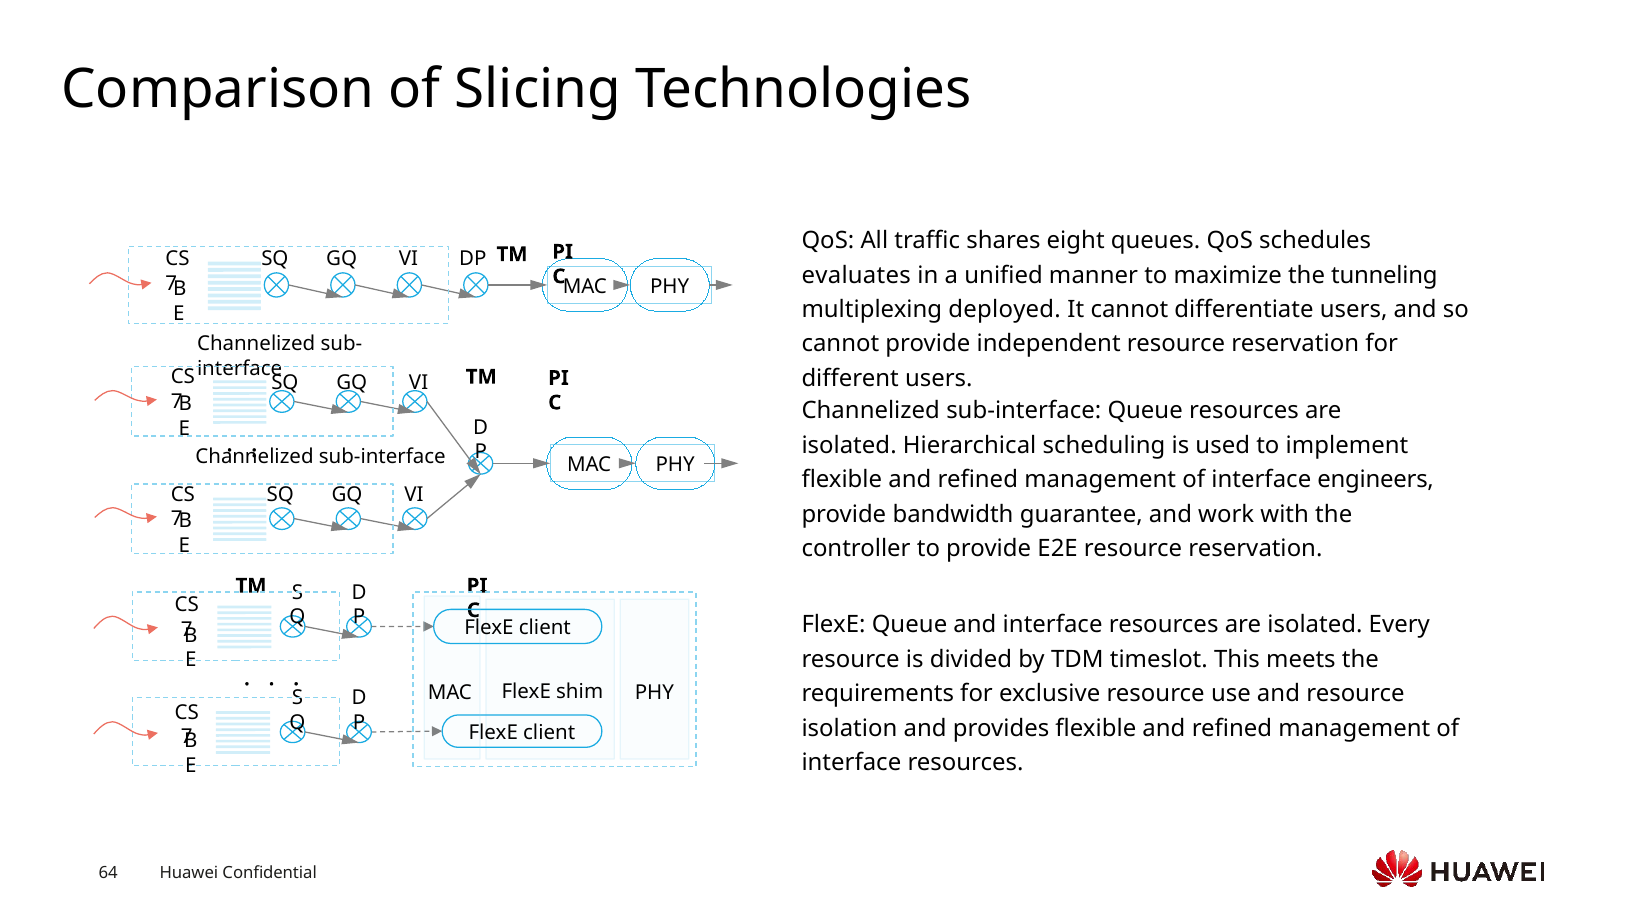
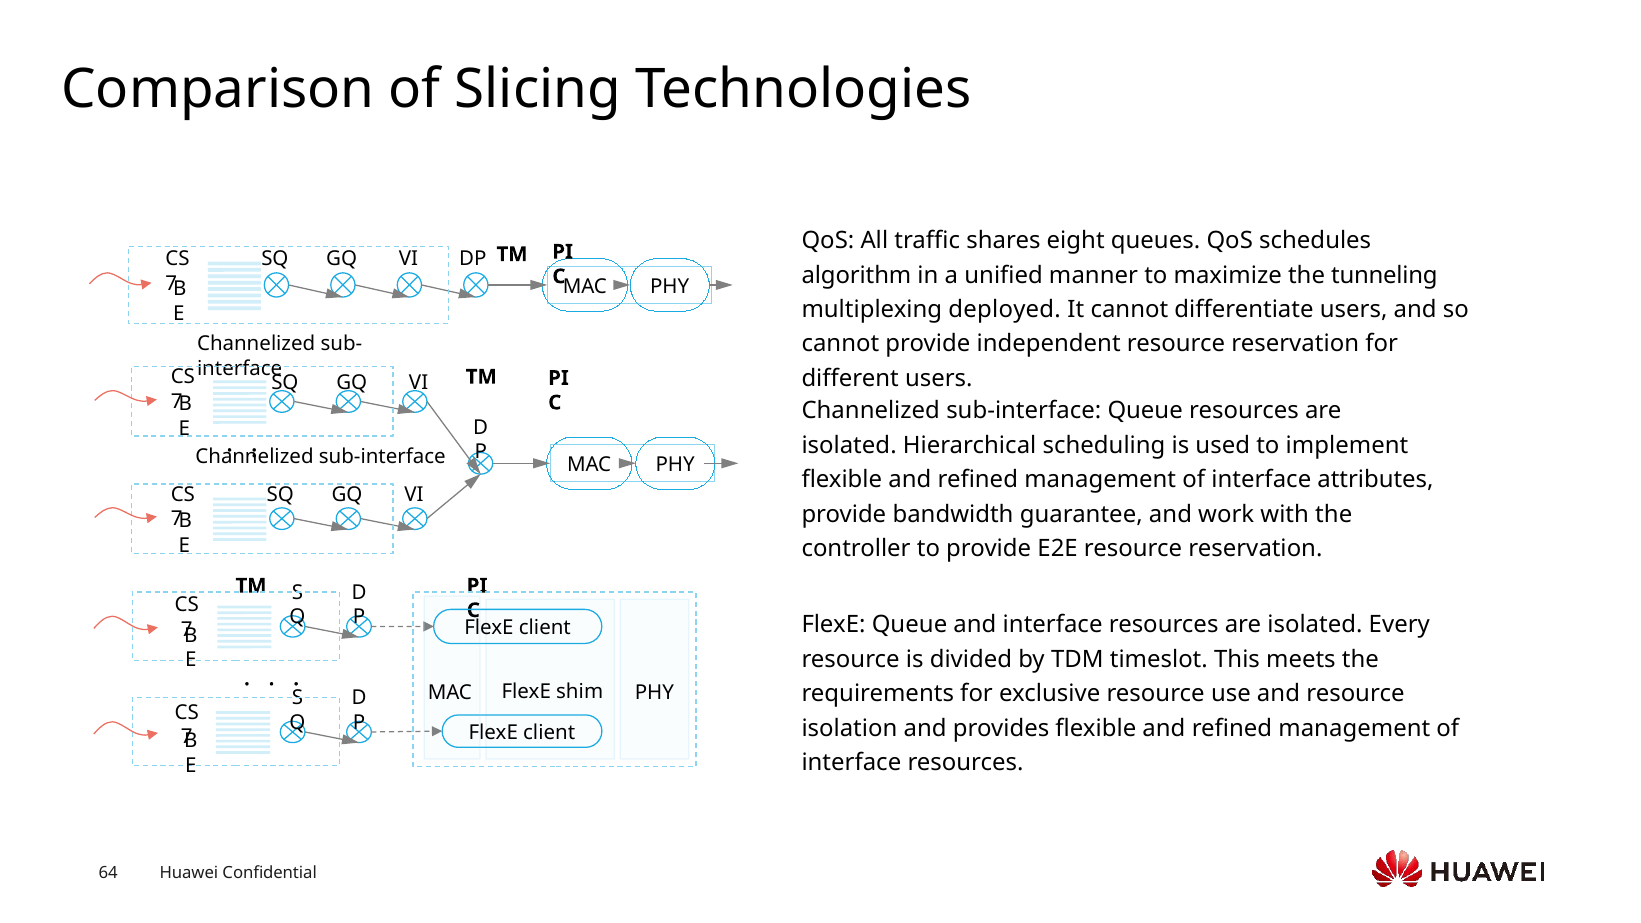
evaluates: evaluates -> algorithm
engineers: engineers -> attributes
